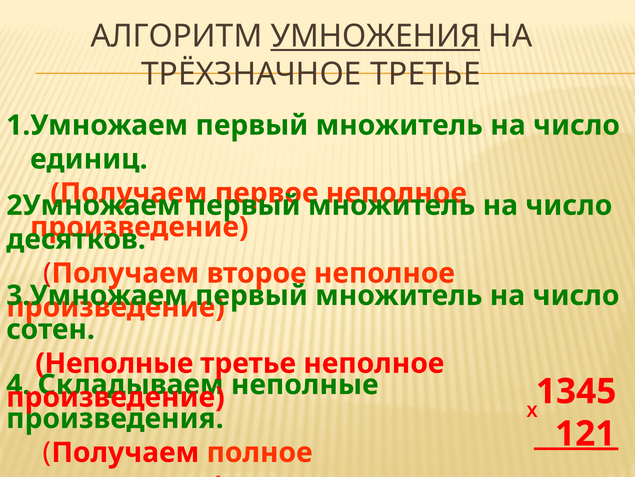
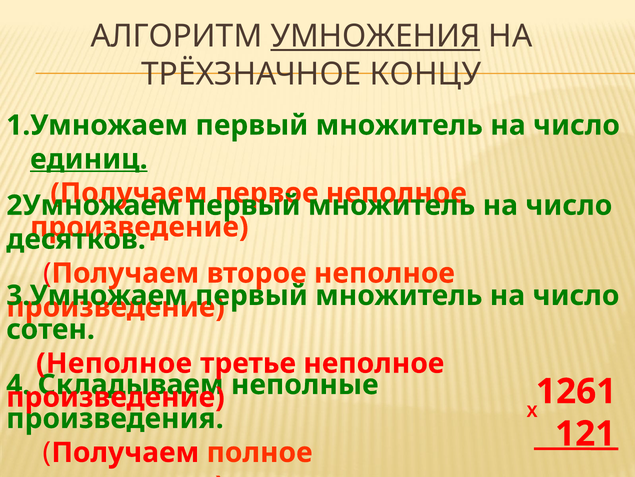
ТРЁХЗНАЧНОЕ ТРЕТЬЕ: ТРЕТЬЕ -> КОНЦУ
единиц underline: none -> present
Неполные at (114, 363): Неполные -> Неполное
1345: 1345 -> 1261
